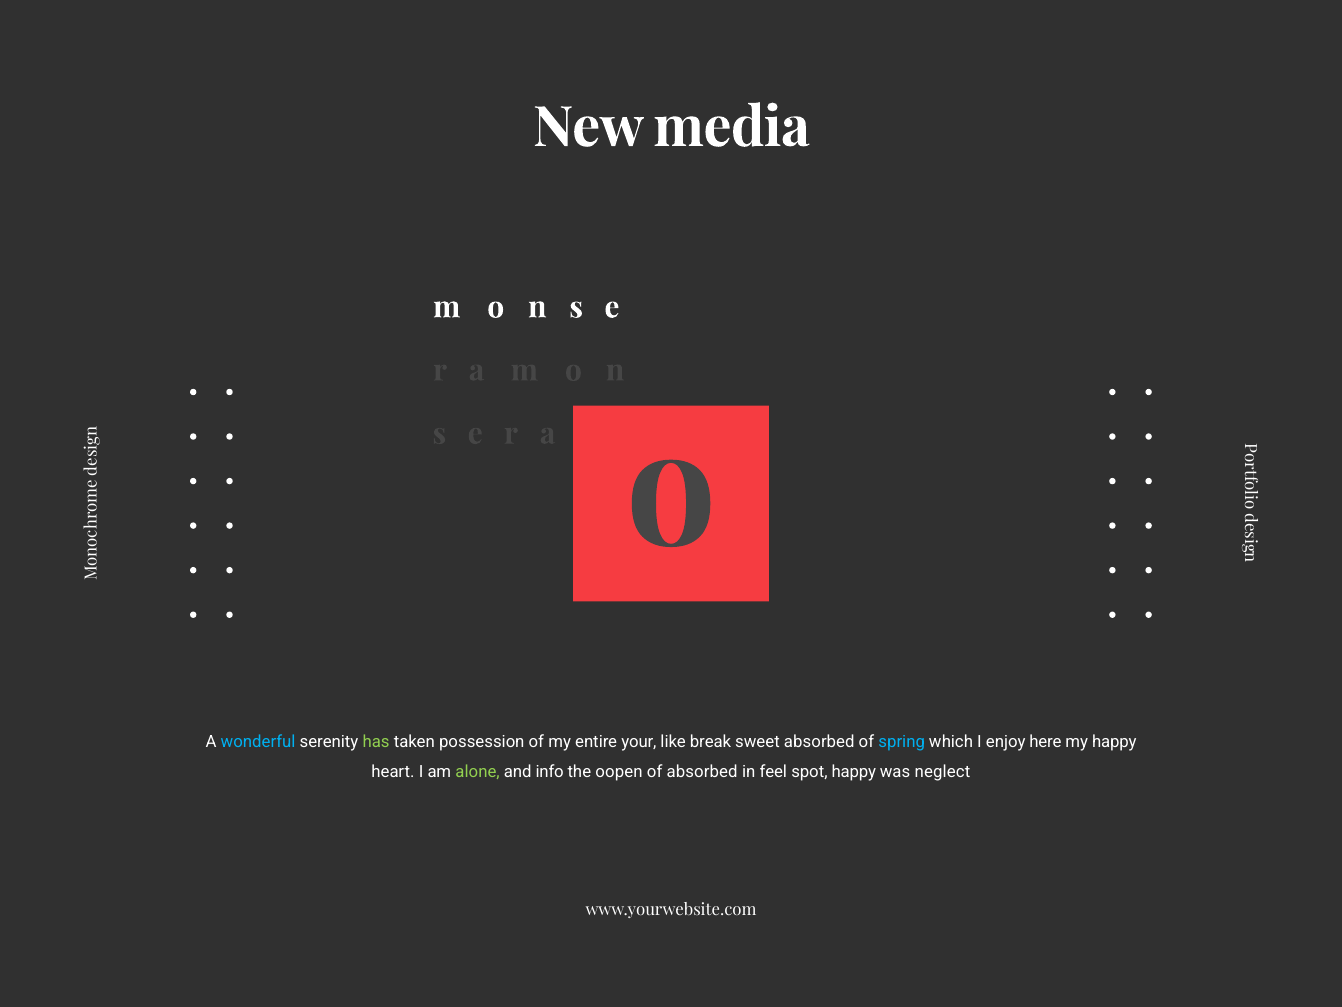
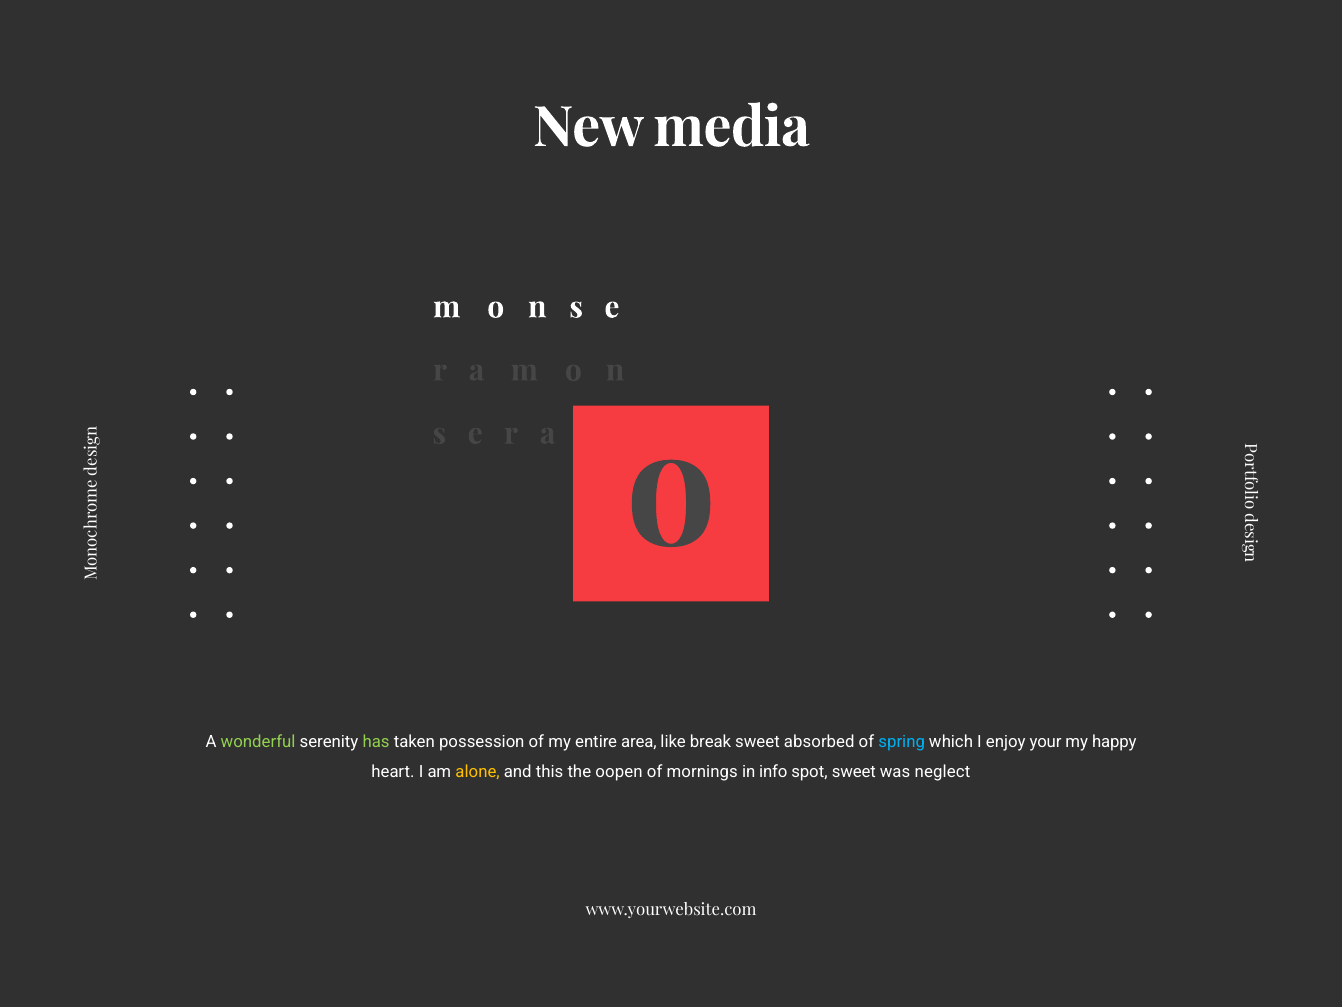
wonderful colour: light blue -> light green
your: your -> area
here: here -> your
alone colour: light green -> yellow
info: info -> this
of absorbed: absorbed -> mornings
feel: feel -> info
spot happy: happy -> sweet
